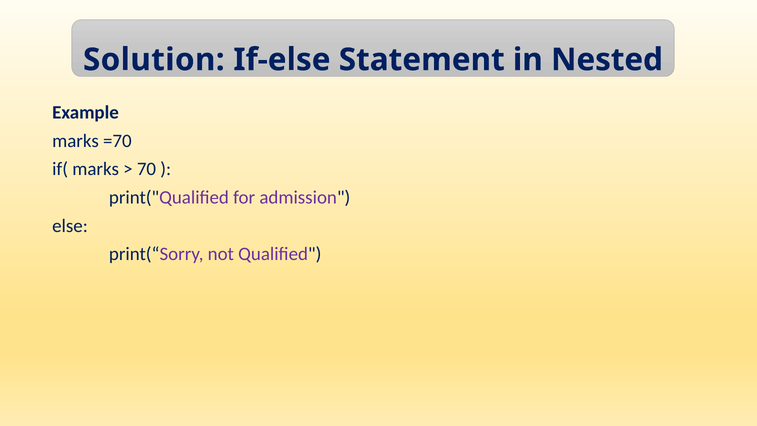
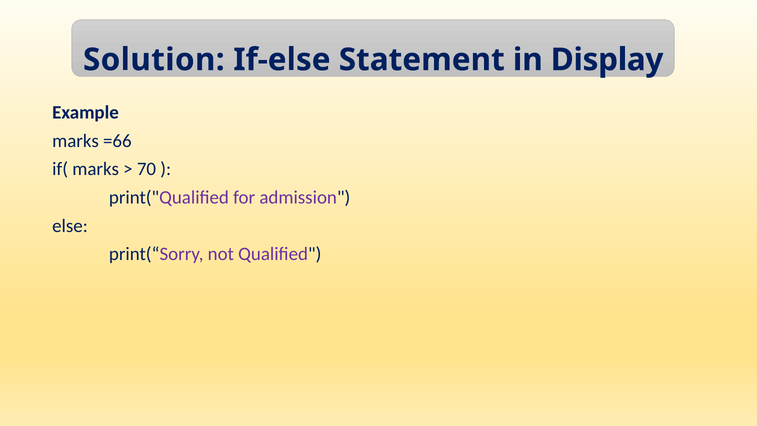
Nested: Nested -> Display
=70: =70 -> =66
